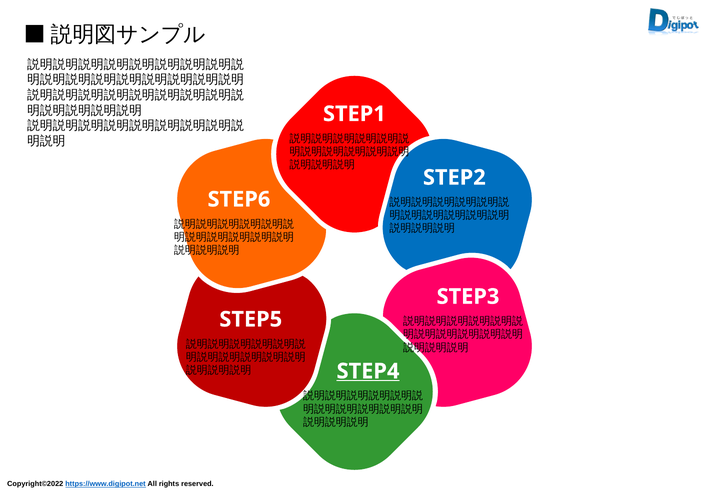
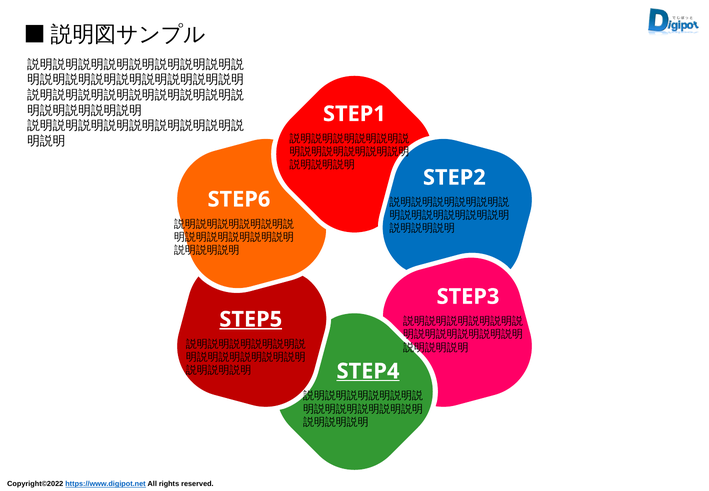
STEP5 underline: none -> present
